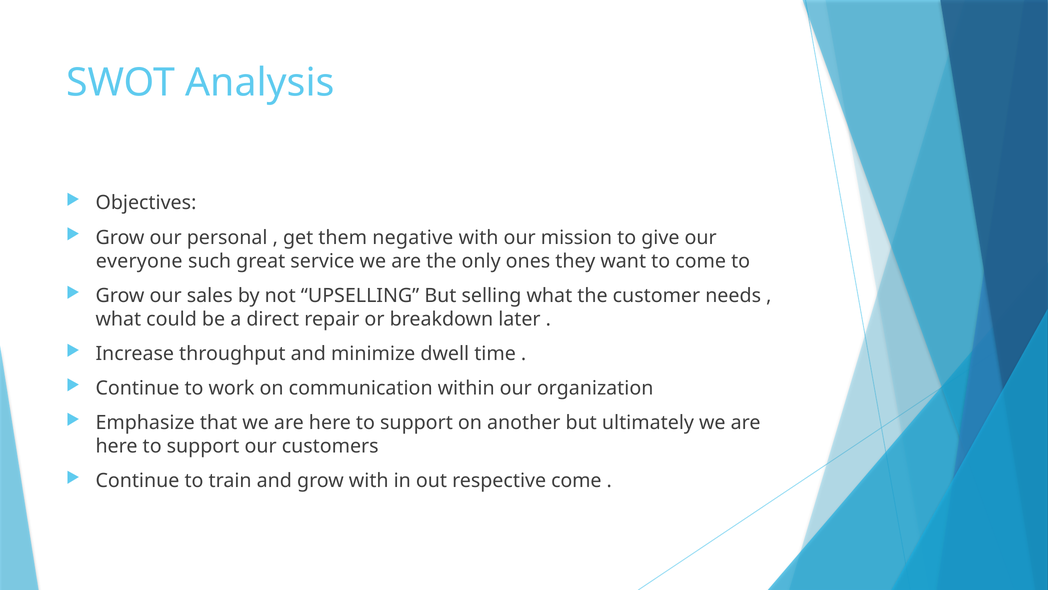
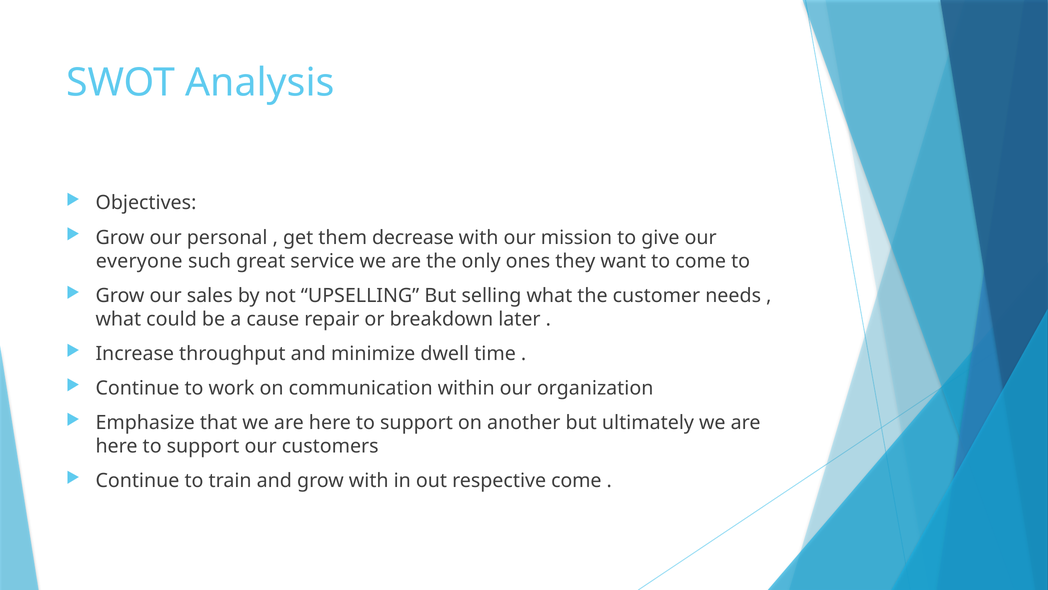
negative: negative -> decrease
direct: direct -> cause
